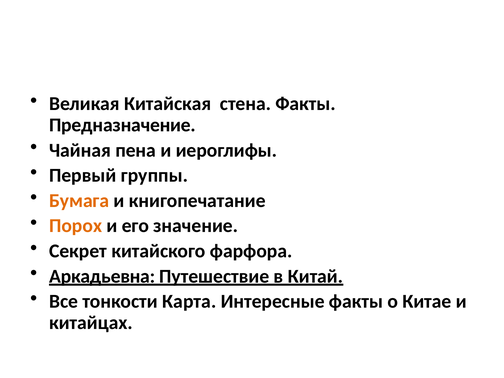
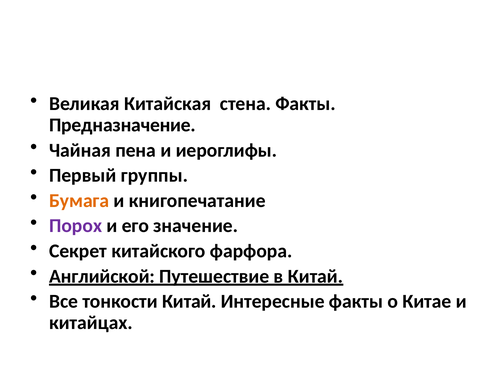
Порох colour: orange -> purple
Аркадьевна: Аркадьевна -> Английской
тонкости Карта: Карта -> Китай
